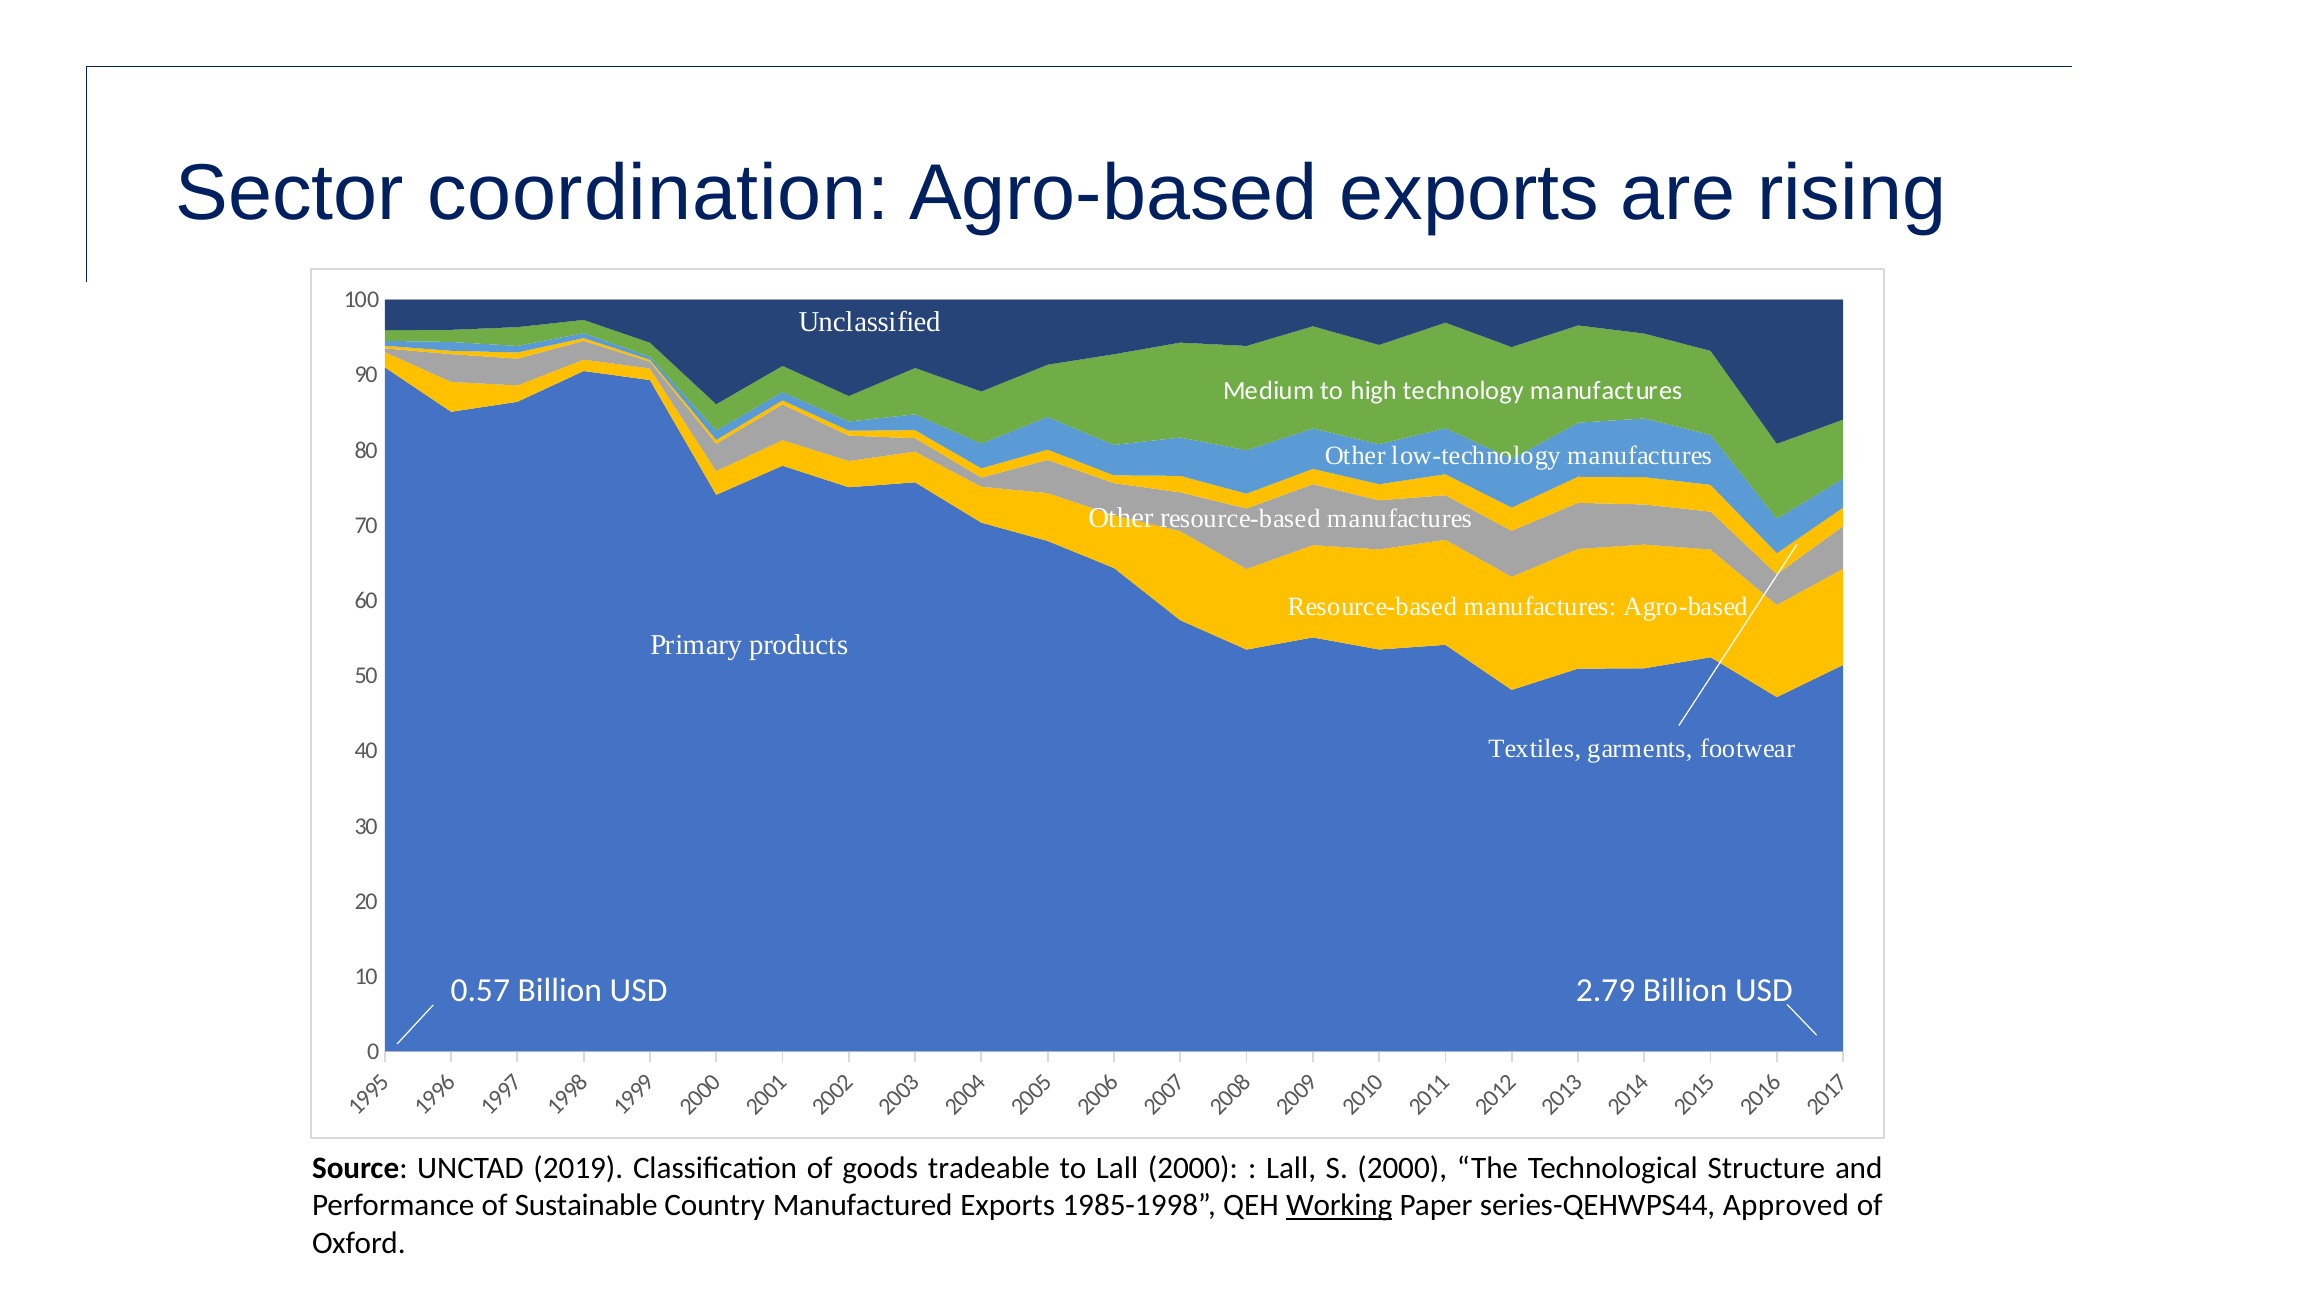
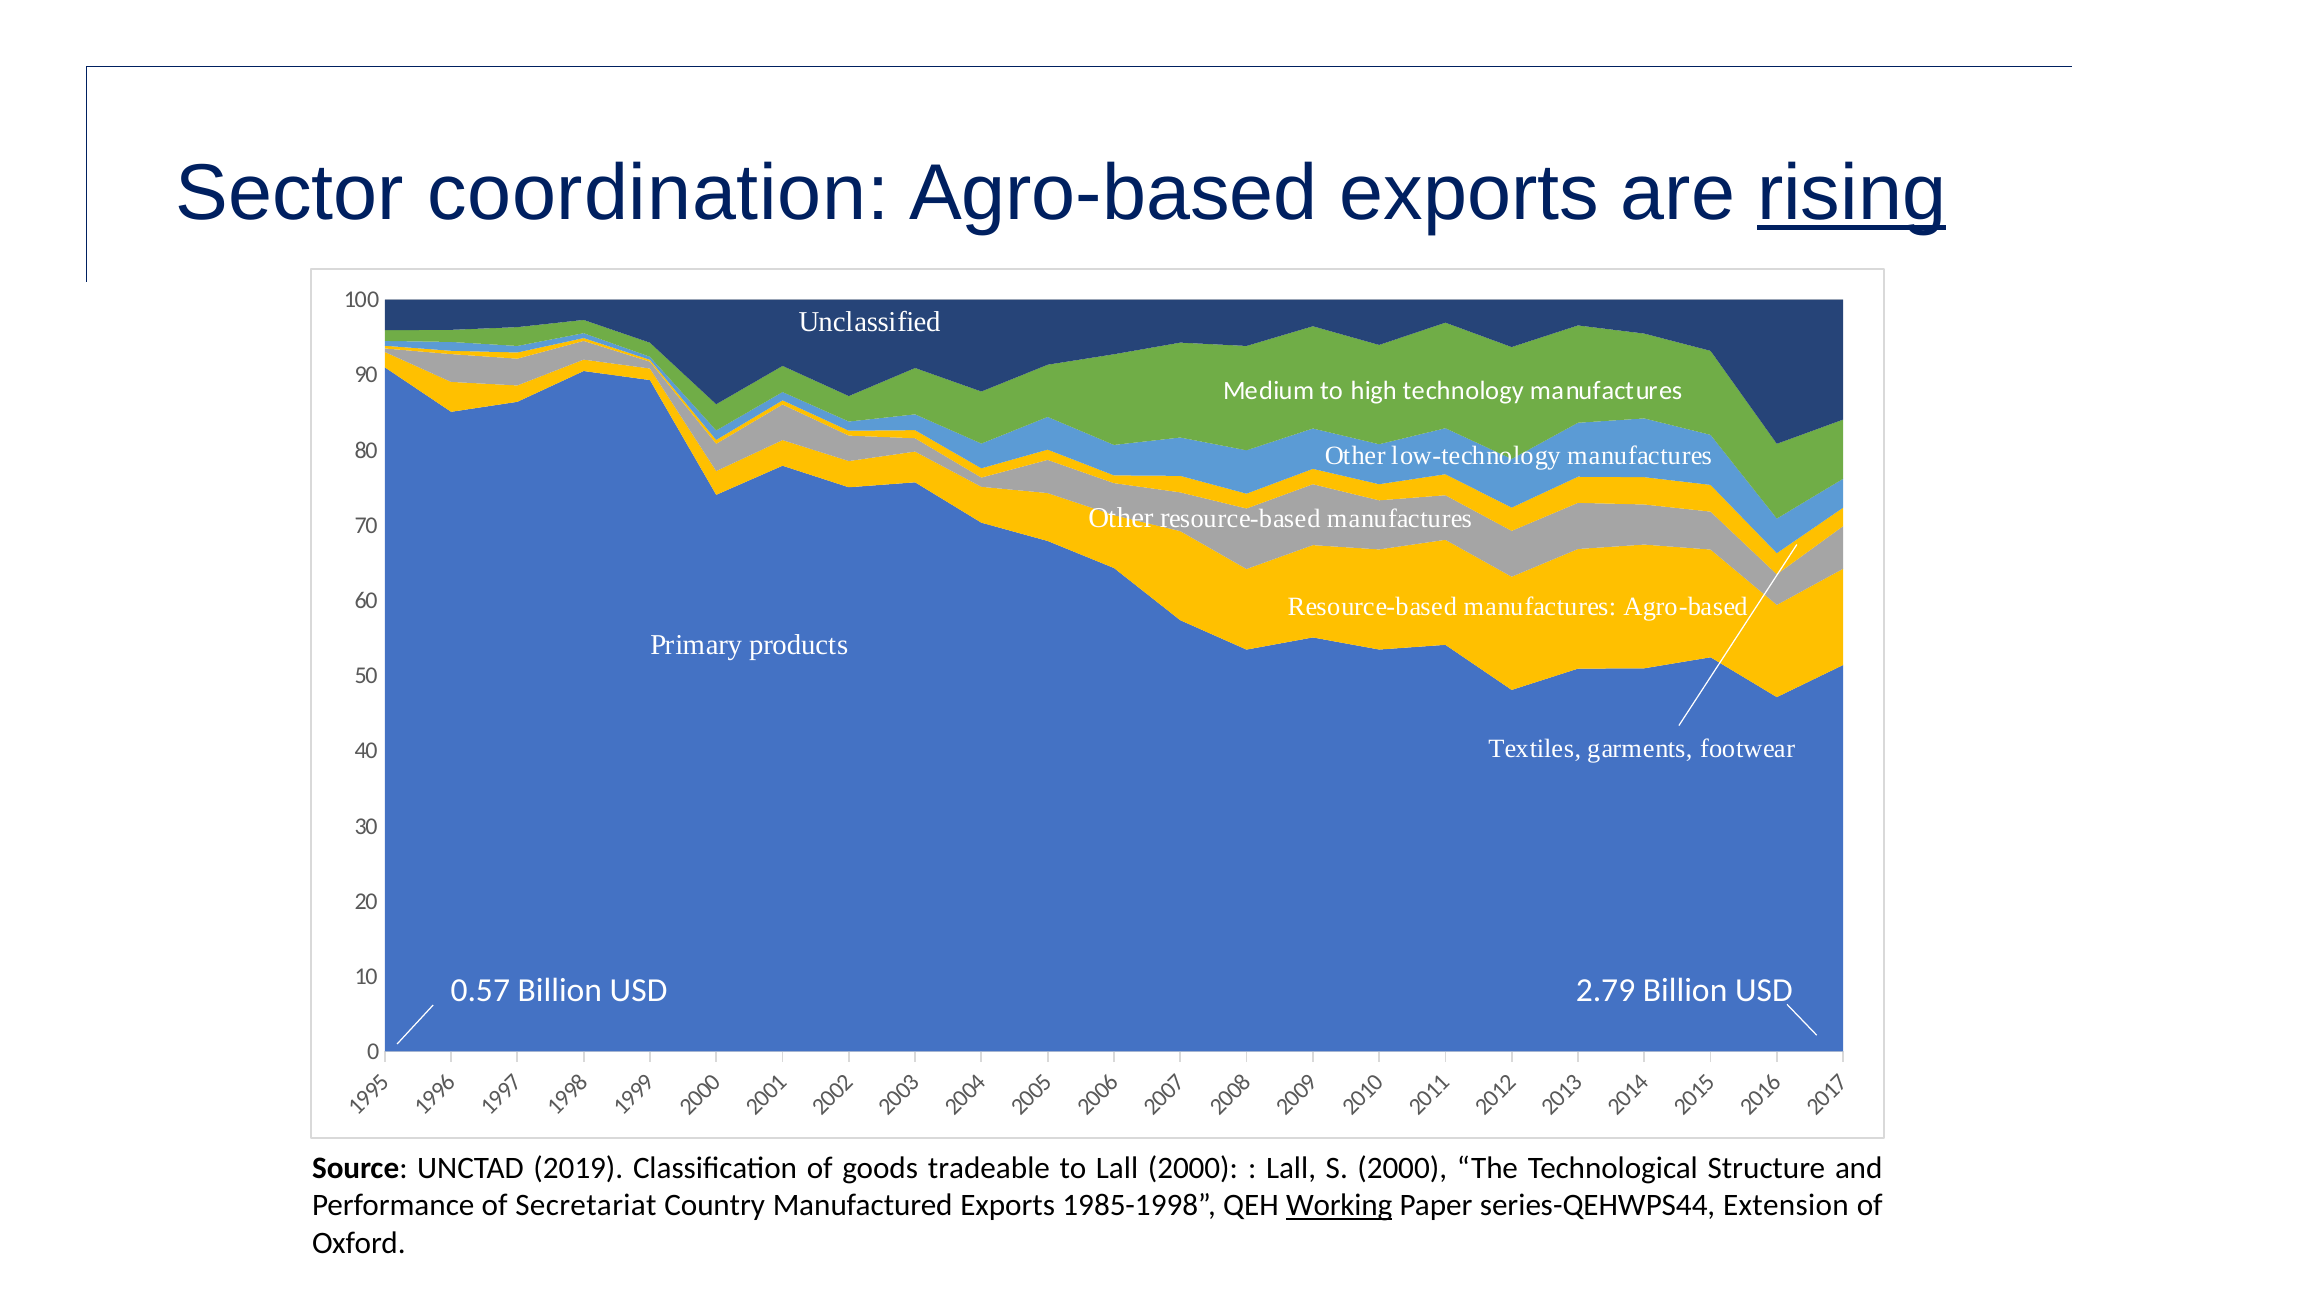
rising underline: none -> present
Sustainable: Sustainable -> Secretariat
Approved: Approved -> Extension
